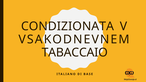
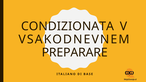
TABACCAIO: TABACCAIO -> PREPARARE
